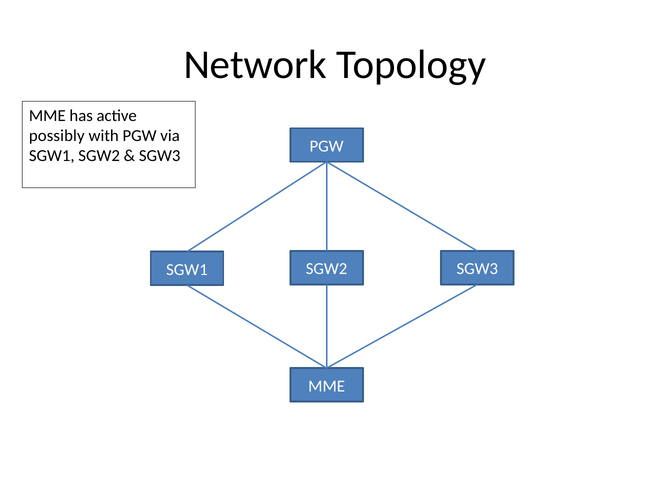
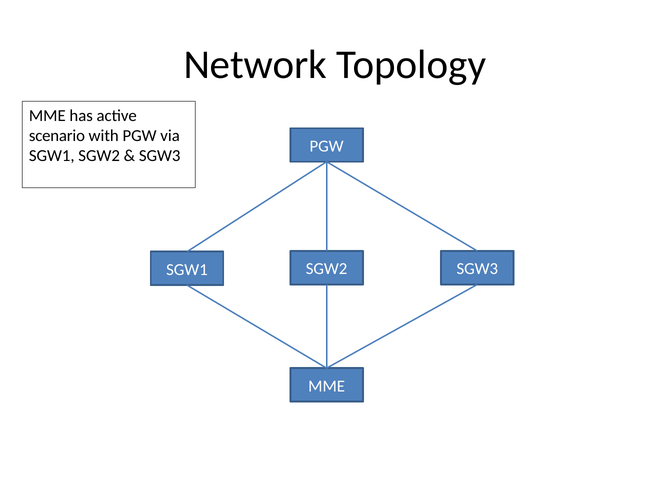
possibly: possibly -> scenario
